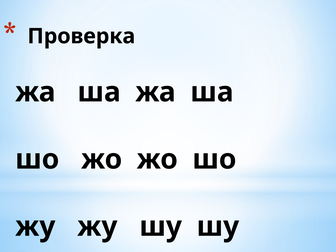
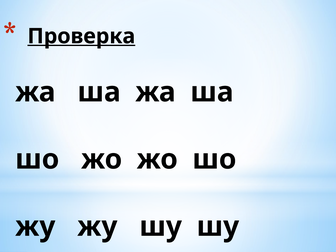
Проверка underline: none -> present
